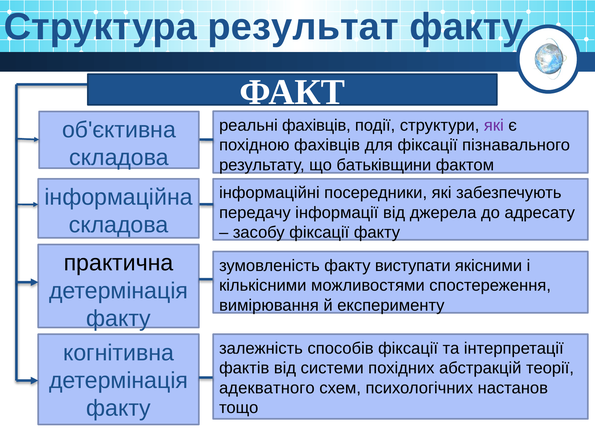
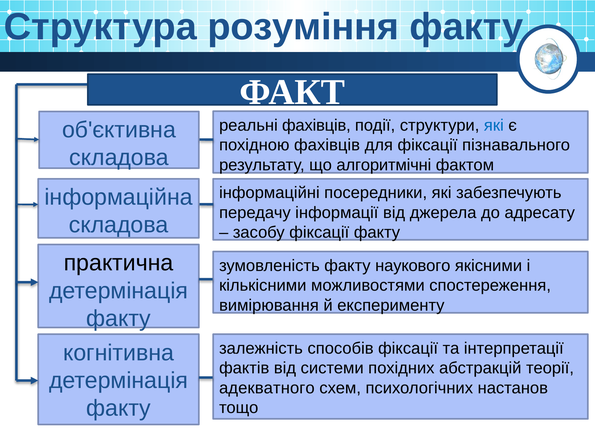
результат: результат -> розуміння
які at (494, 125) colour: purple -> blue
батьківщини: батьківщини -> алгоритмічні
виступати: виступати -> наукового
